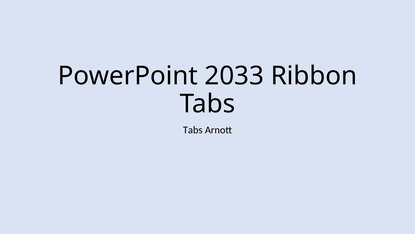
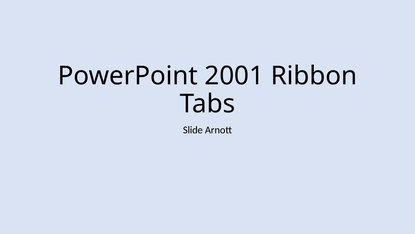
2033: 2033 -> 2001
Tabs at (193, 130): Tabs -> Slide
